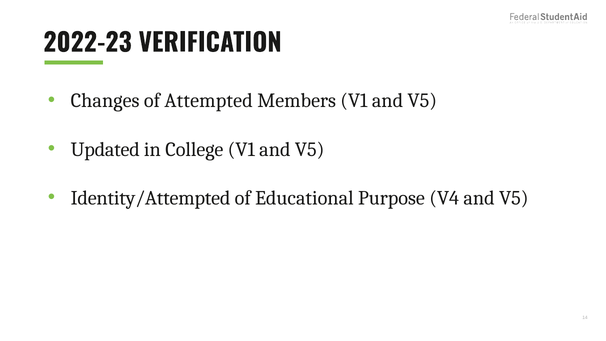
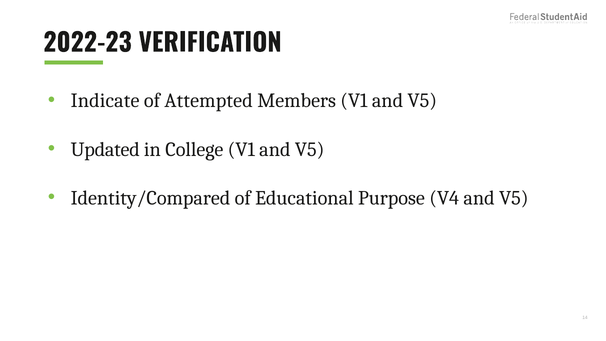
Changes: Changes -> Indicate
Identity/Attempted: Identity/Attempted -> Identity/Compared
